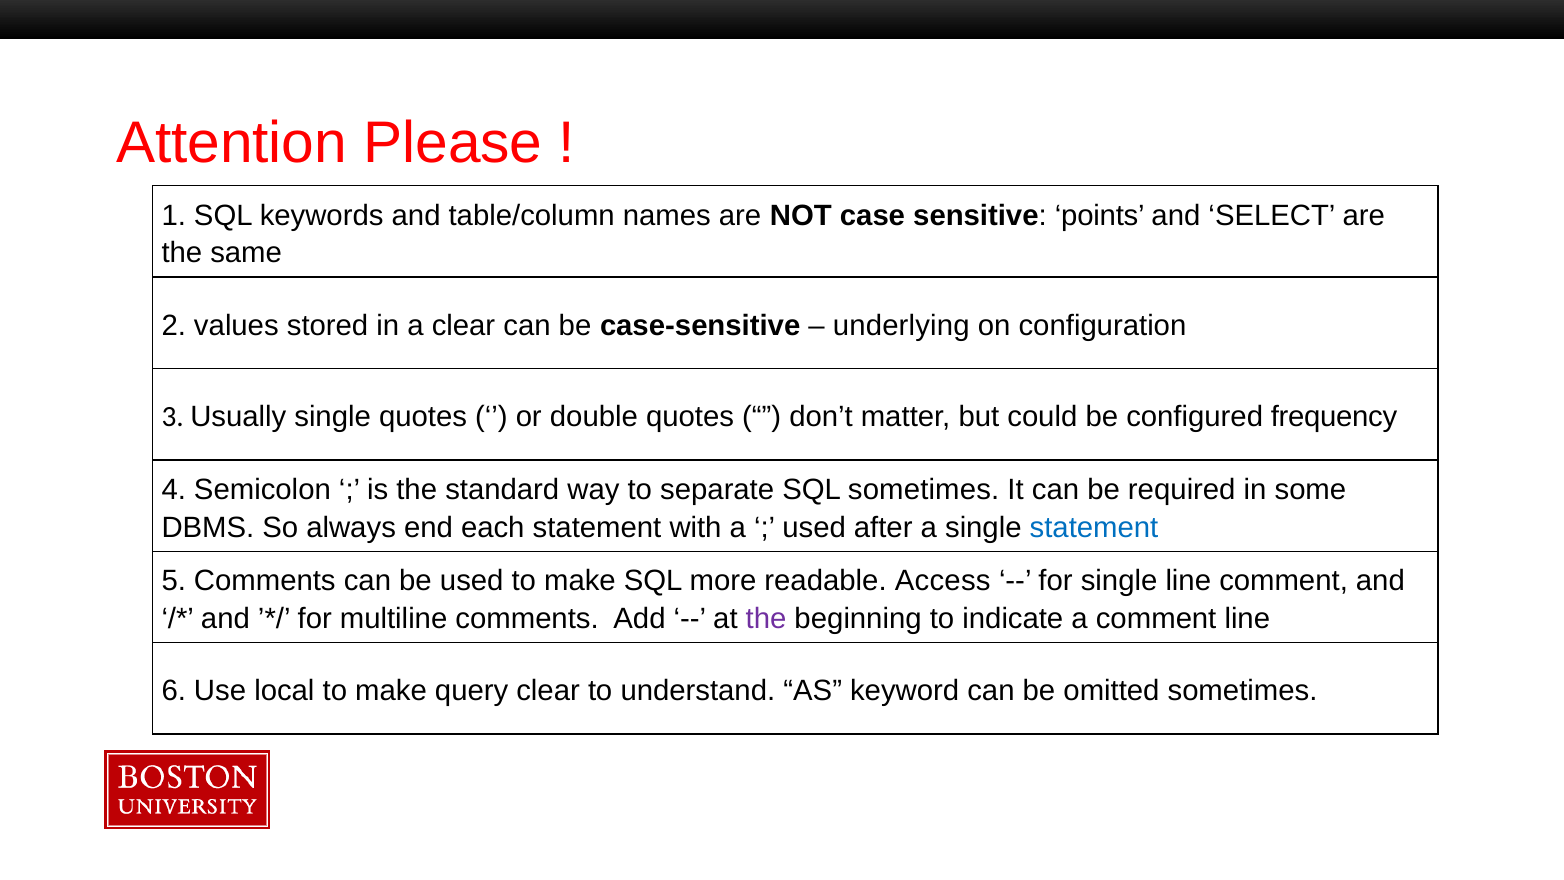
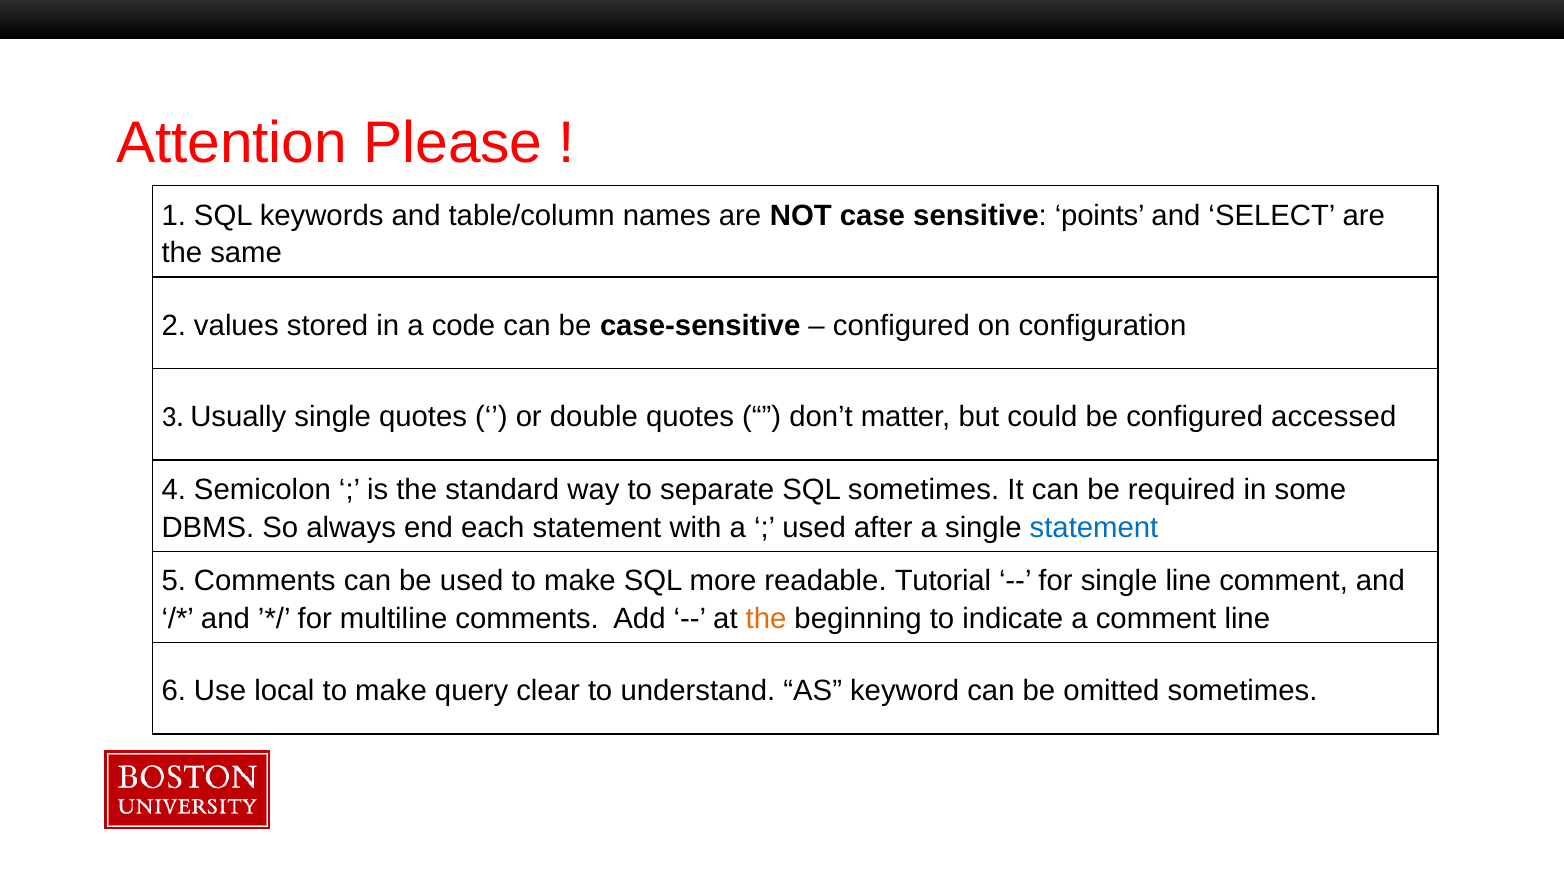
a clear: clear -> code
underlying at (901, 326): underlying -> configured
frequency: frequency -> accessed
Access: Access -> Tutorial
the at (766, 619) colour: purple -> orange
